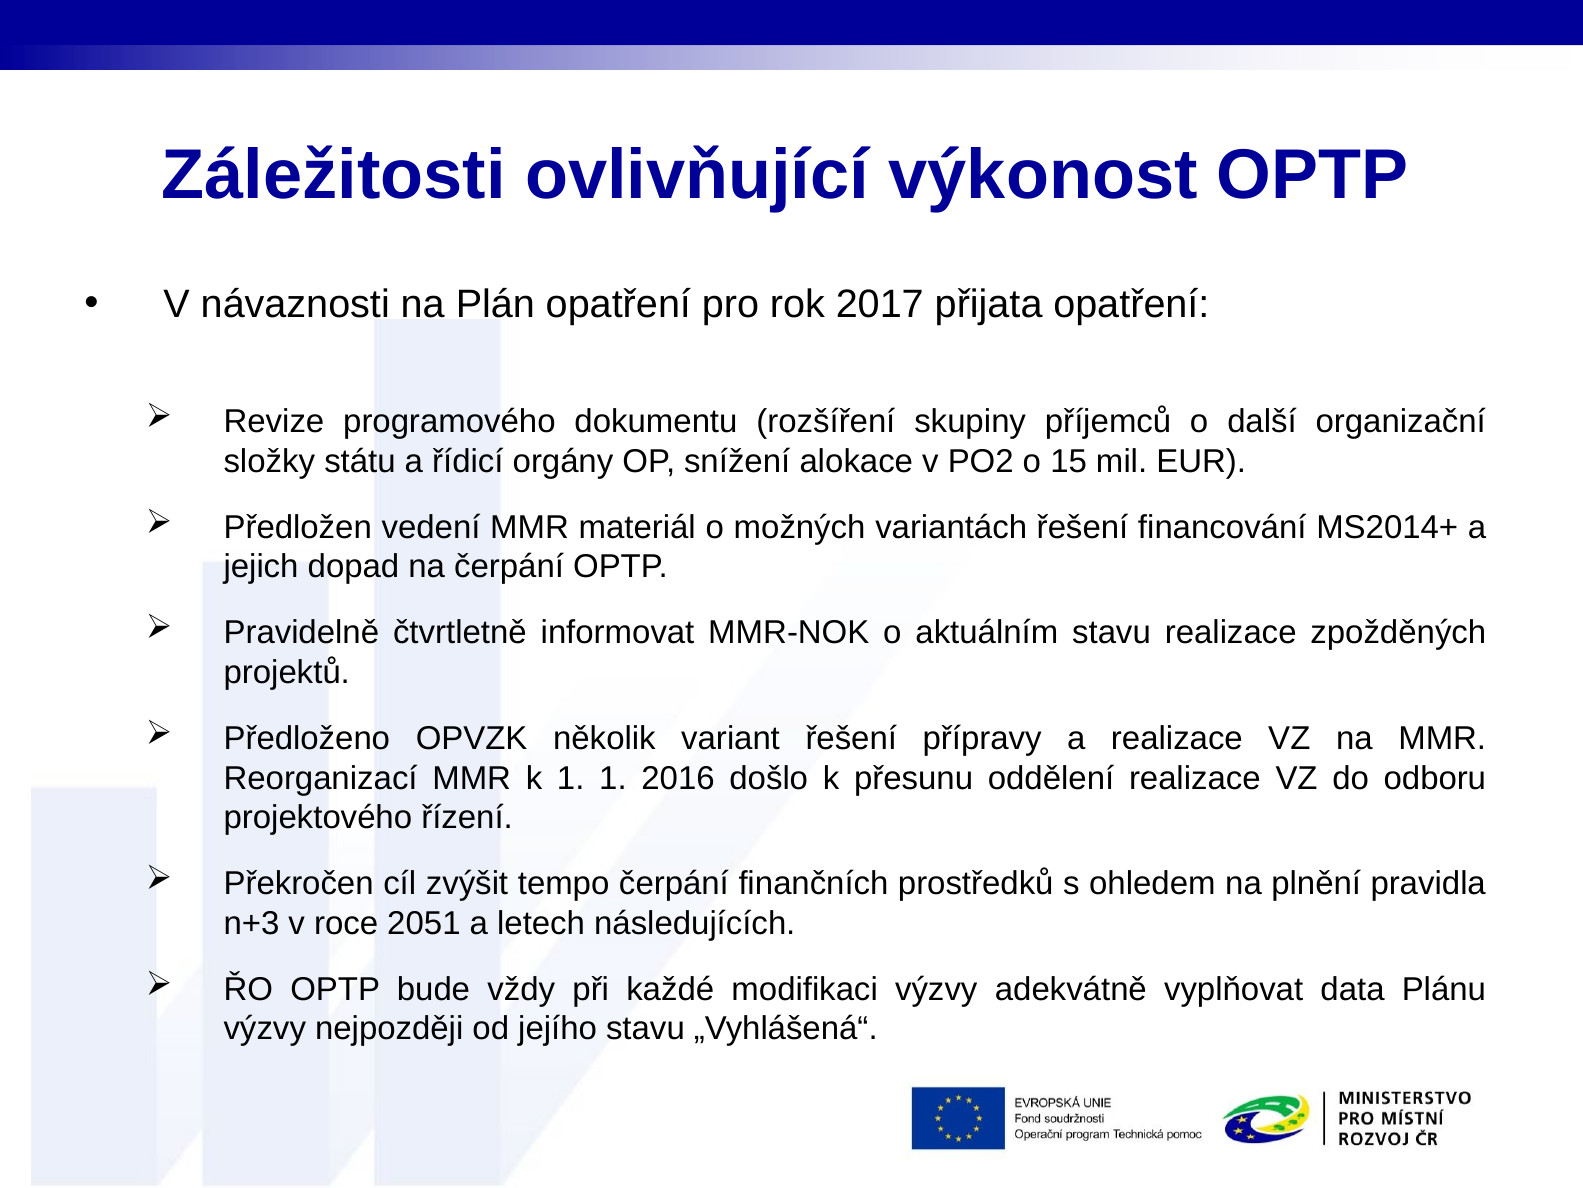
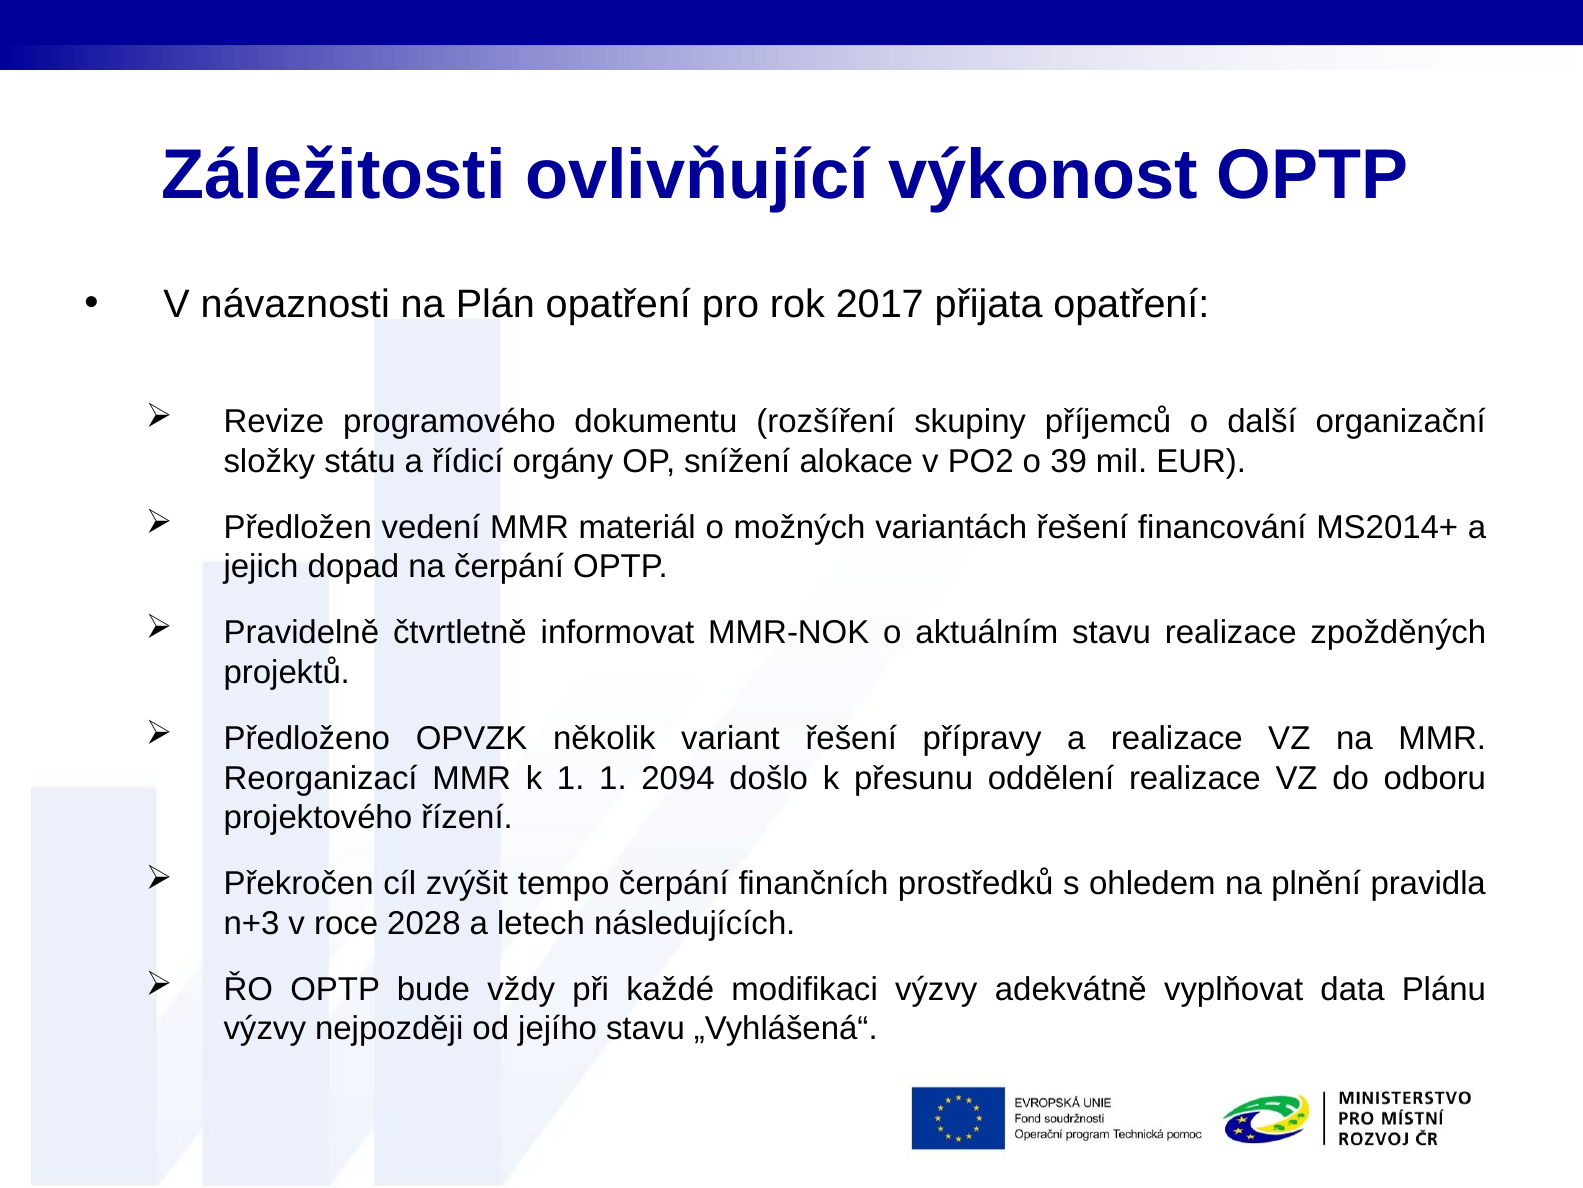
15: 15 -> 39
2016: 2016 -> 2094
2051: 2051 -> 2028
